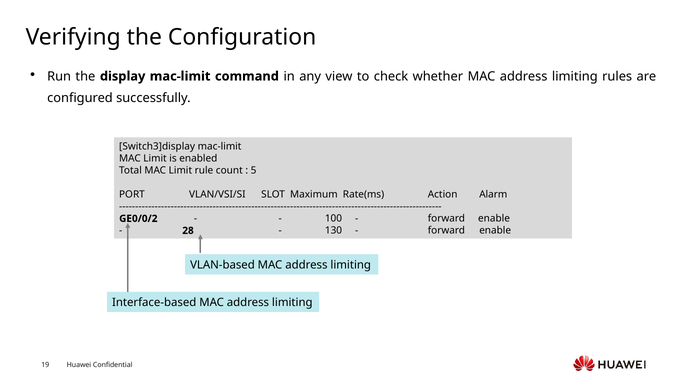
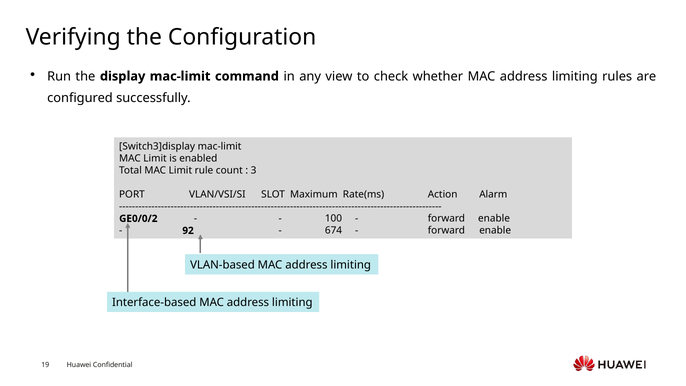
5: 5 -> 3
28: 28 -> 92
130: 130 -> 674
